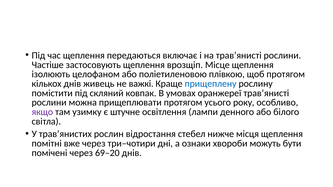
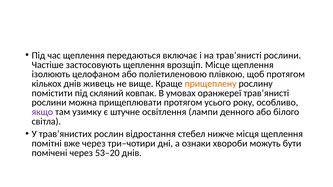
важкі: важкі -> вище
прищеплену colour: blue -> orange
69–20: 69–20 -> 53–20
